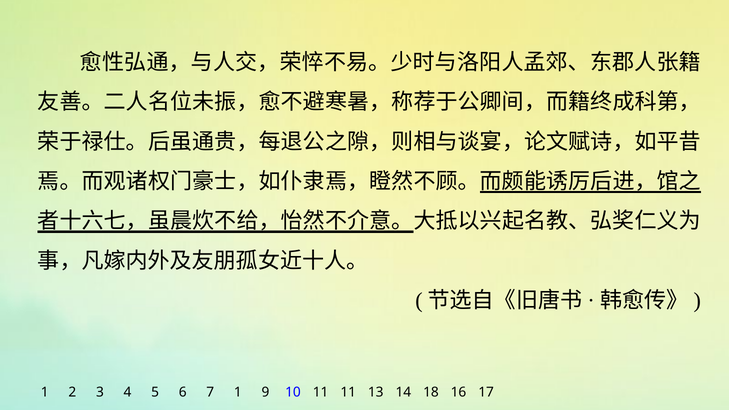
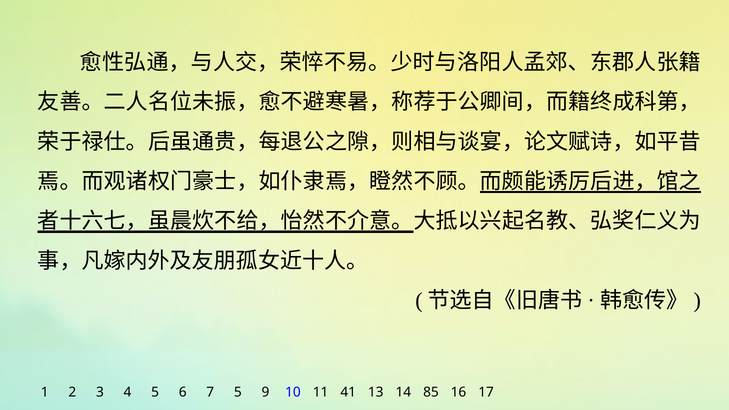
7 1: 1 -> 5
10 11: 11 -> 41
18: 18 -> 85
